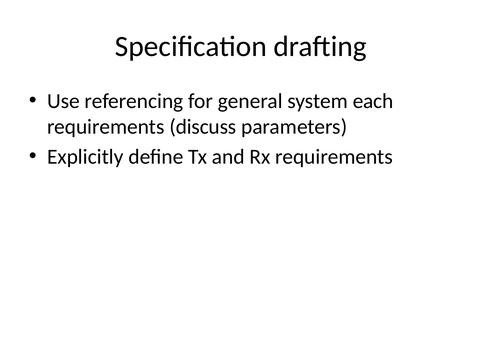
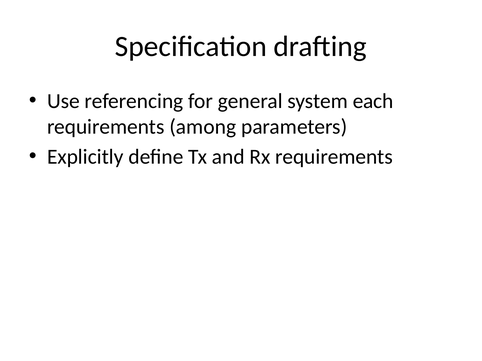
discuss: discuss -> among
